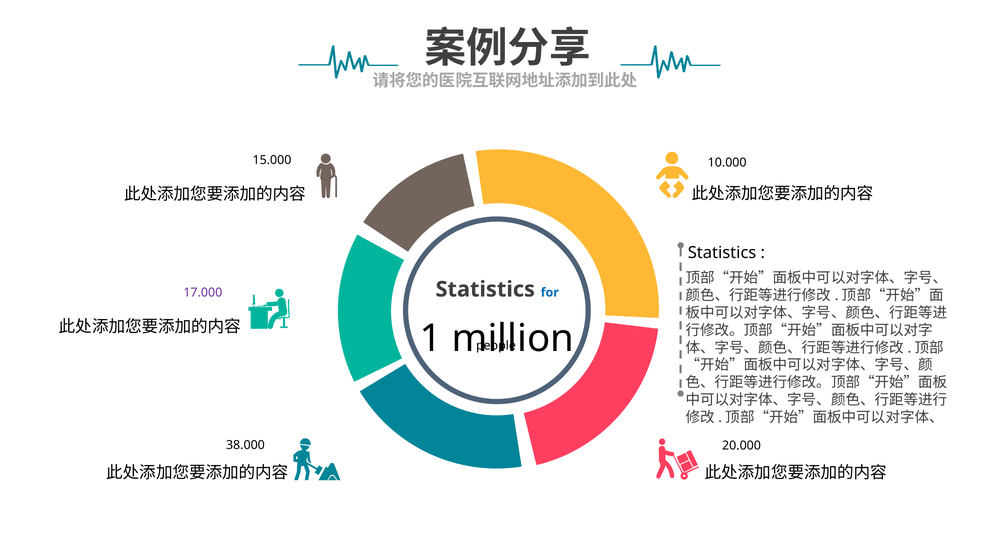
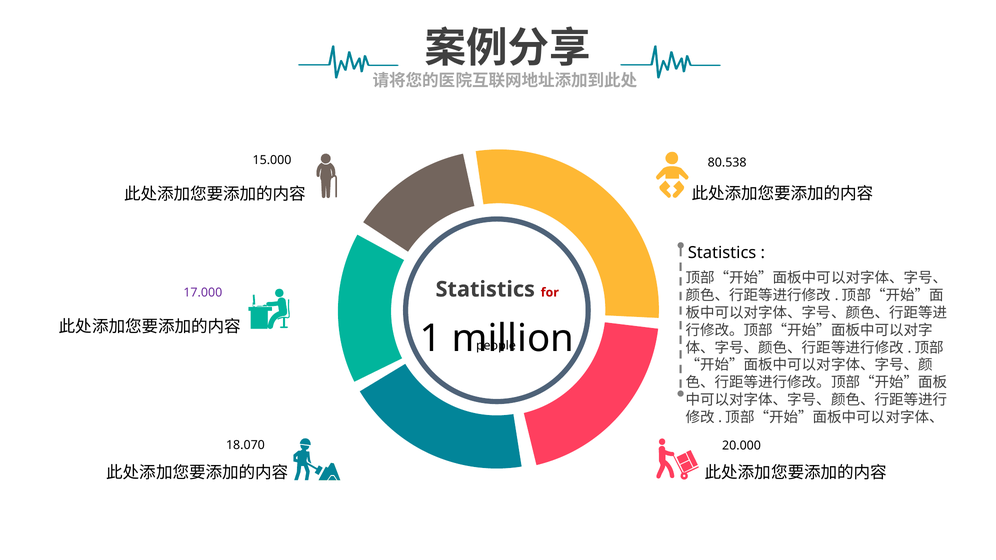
10.000: 10.000 -> 80.538
for colour: blue -> red
38.000: 38.000 -> 18.070
